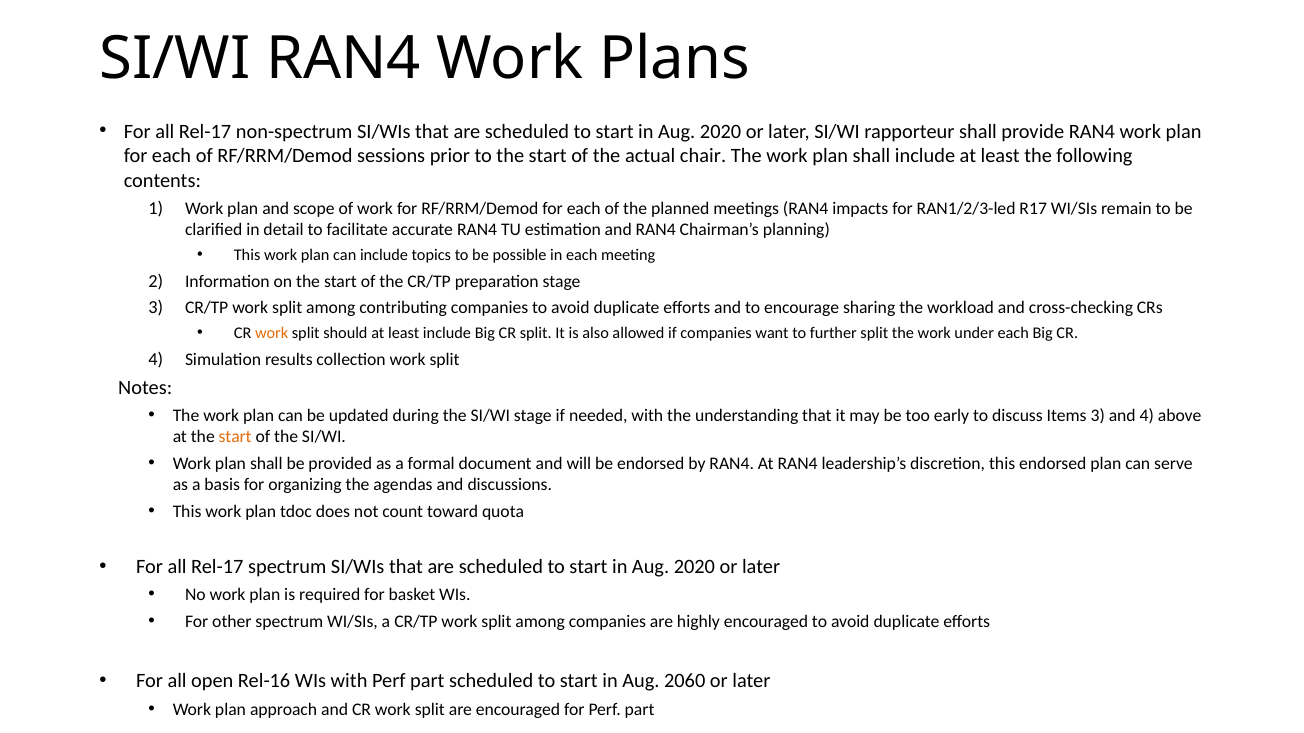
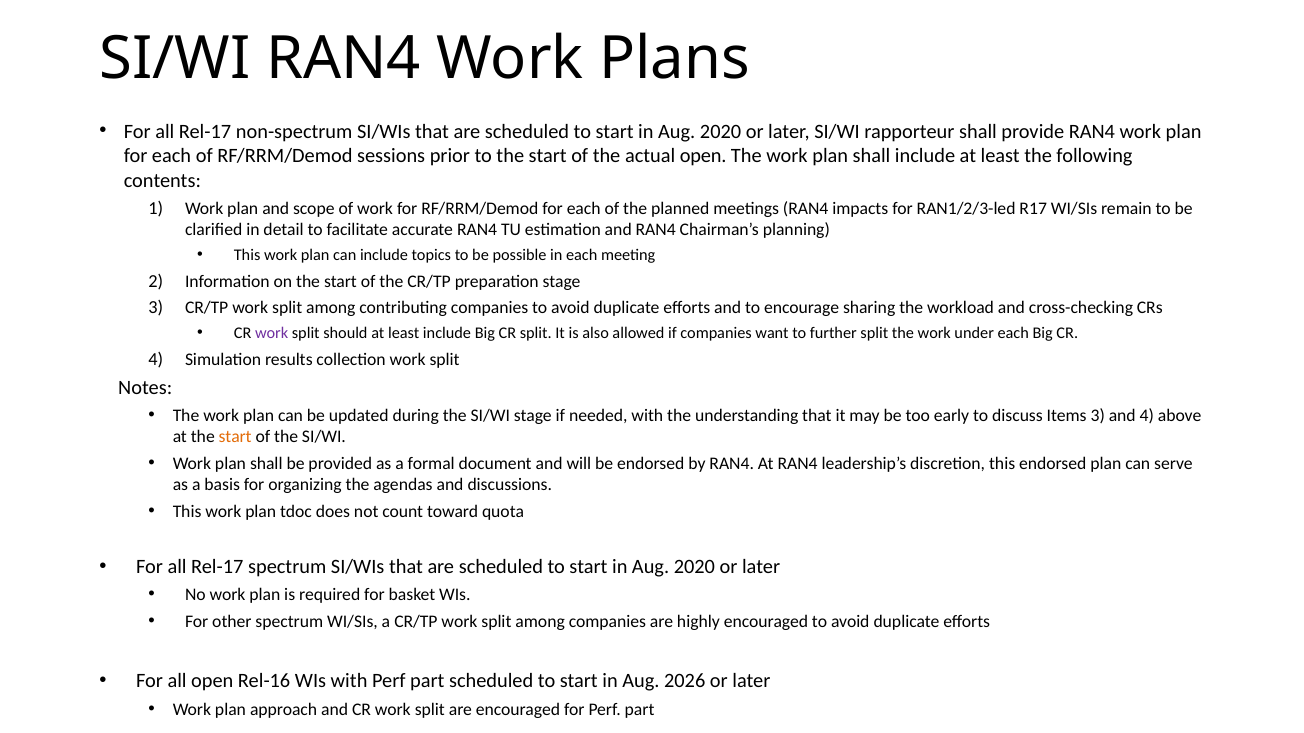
actual chair: chair -> open
work at (272, 334) colour: orange -> purple
2060: 2060 -> 2026
